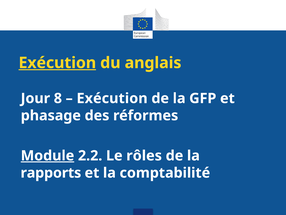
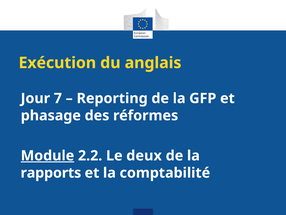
Exécution at (57, 63) underline: present -> none
8: 8 -> 7
Exécution at (112, 98): Exécution -> Reporting
rôles: rôles -> deux
